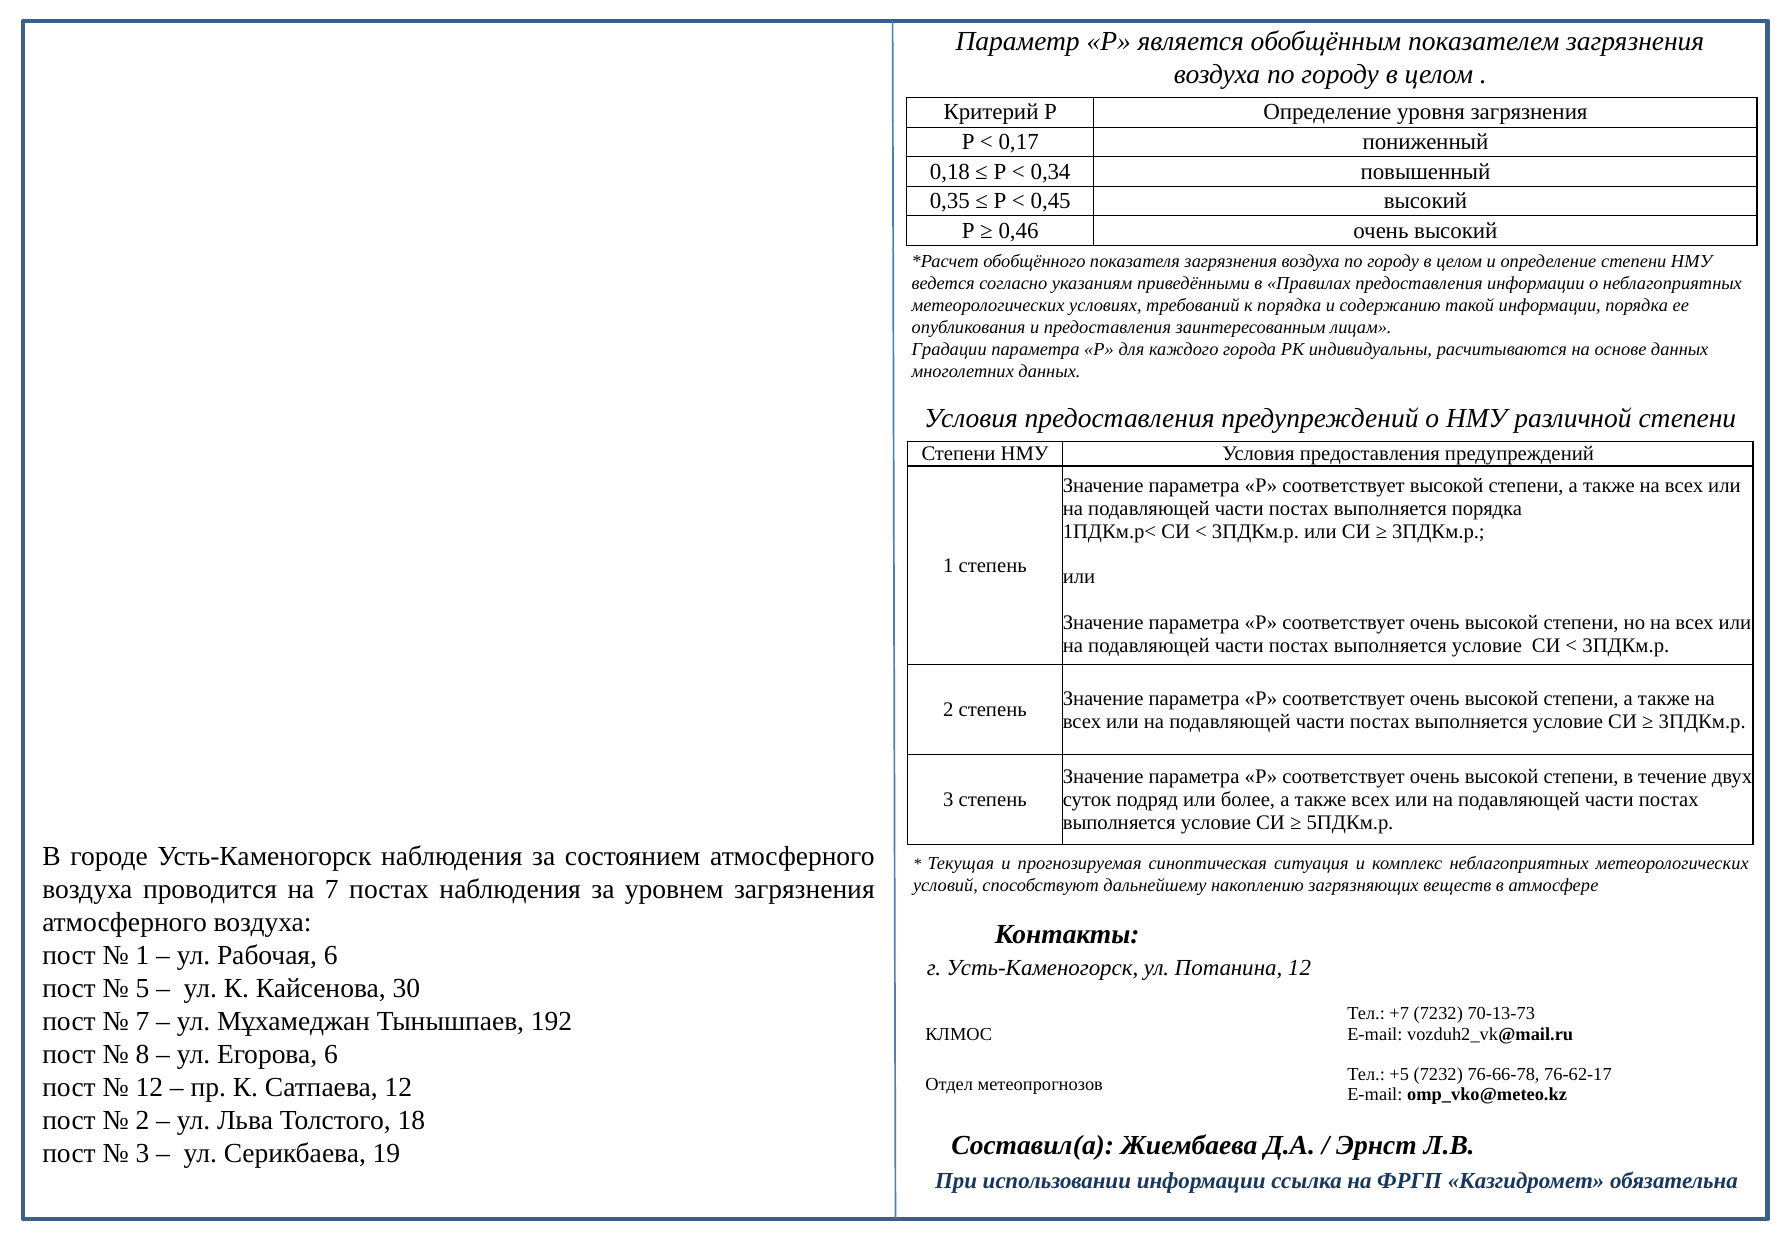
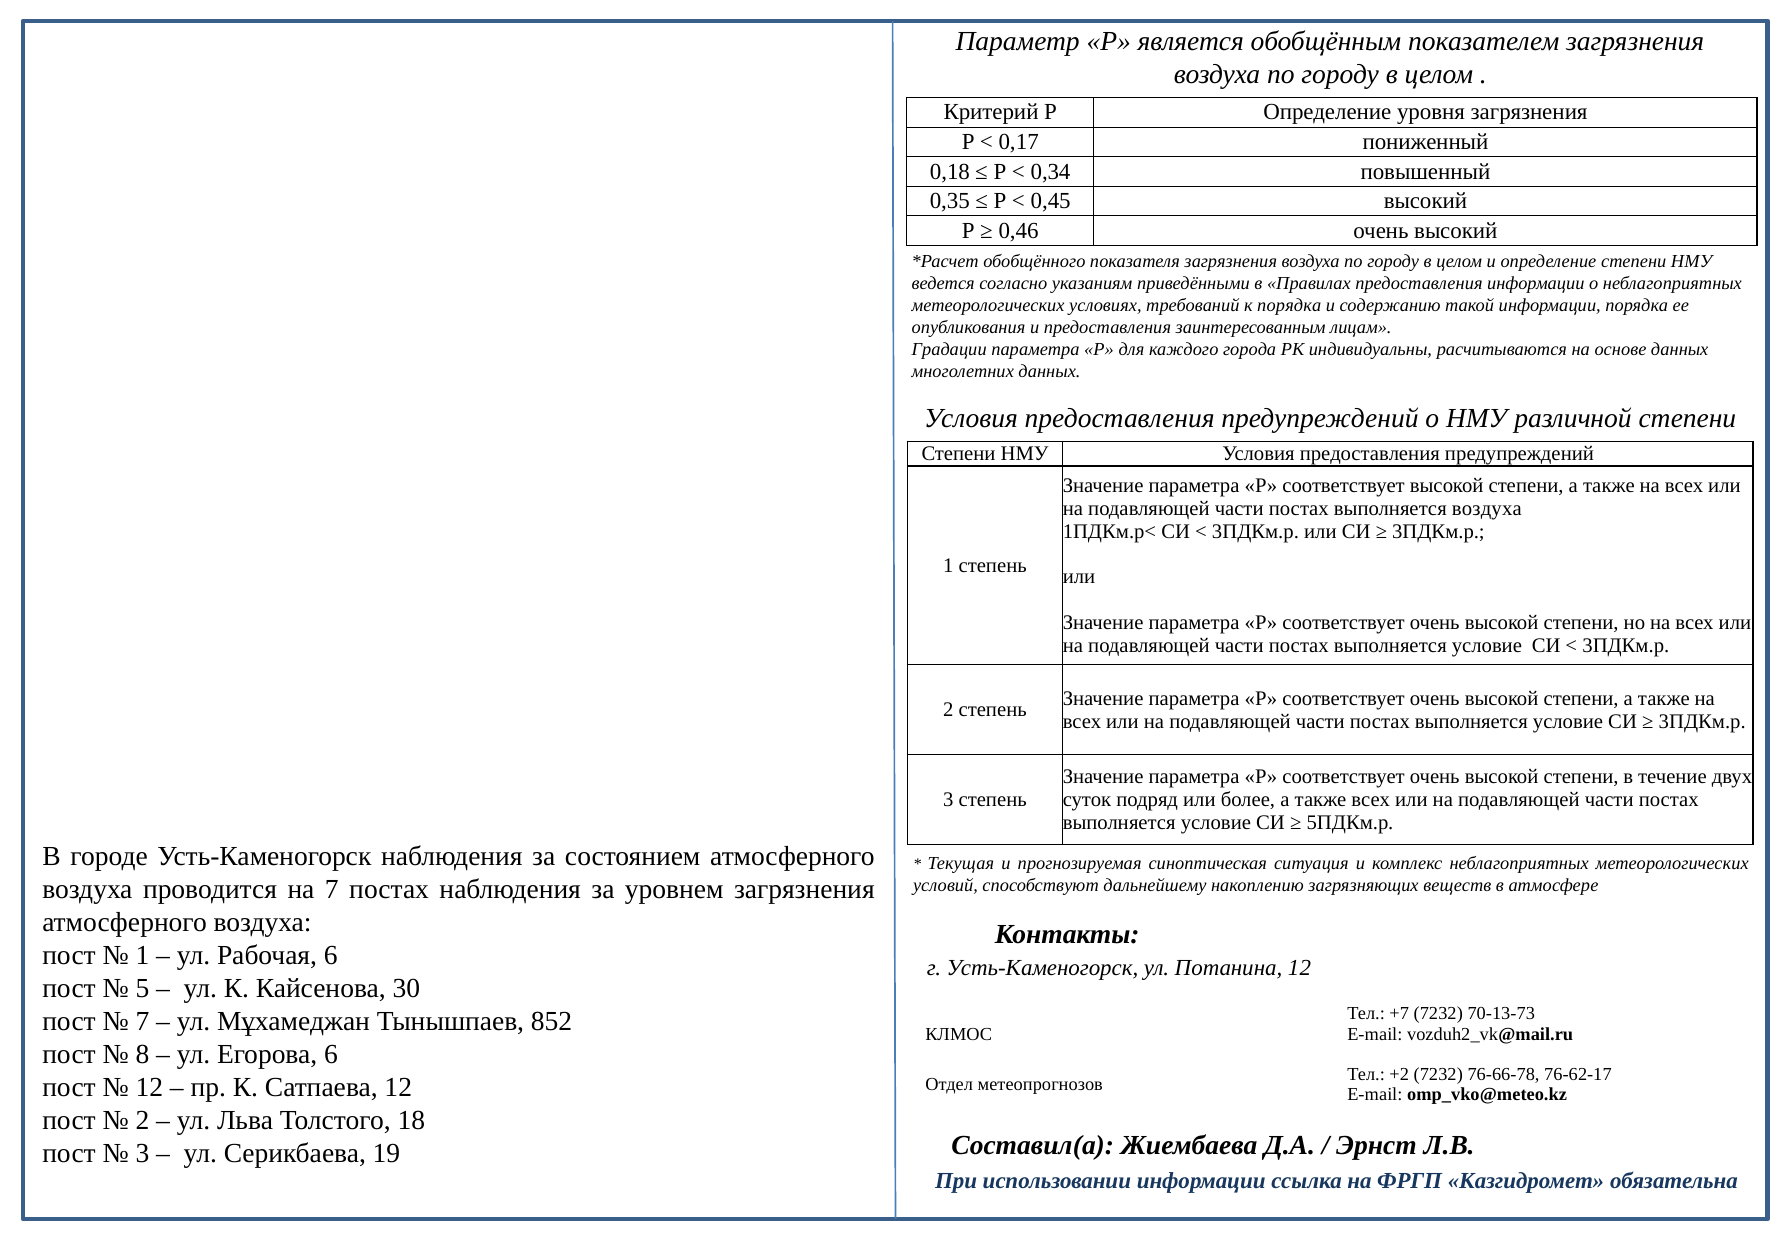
выполняется порядка: порядка -> воздуха
192: 192 -> 852
+5: +5 -> +2
